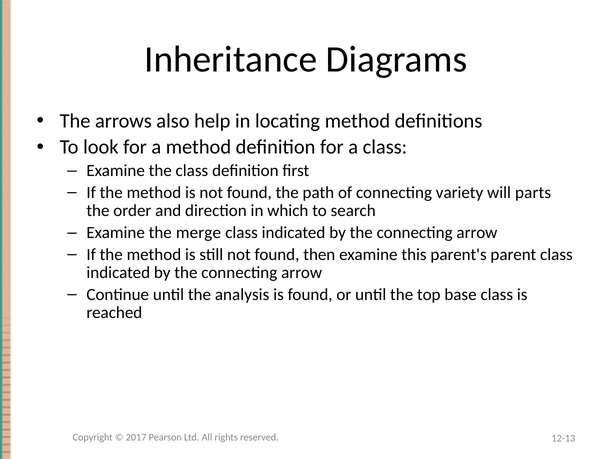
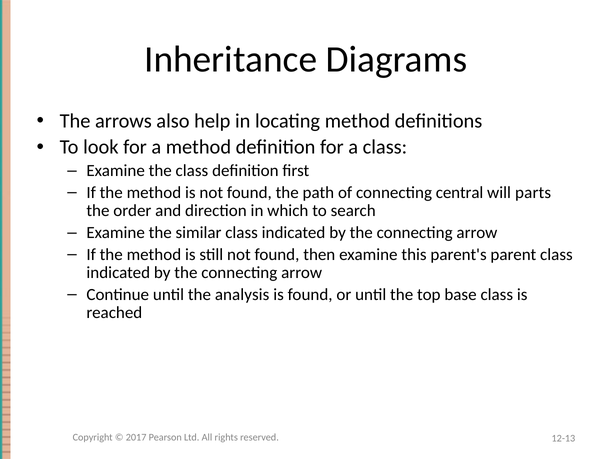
variety: variety -> central
merge: merge -> similar
